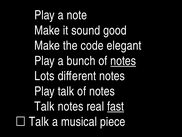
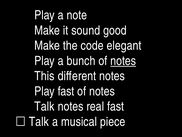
Lots: Lots -> This
Play talk: talk -> fast
fast at (116, 106) underline: present -> none
